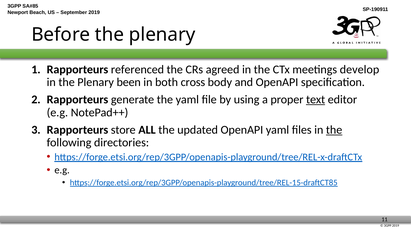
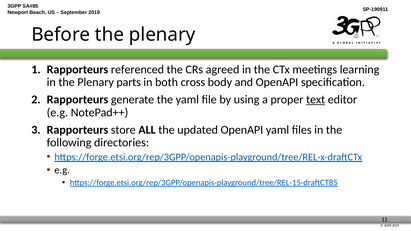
develop: develop -> learning
been: been -> parts
the at (334, 130) underline: present -> none
